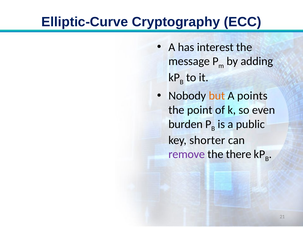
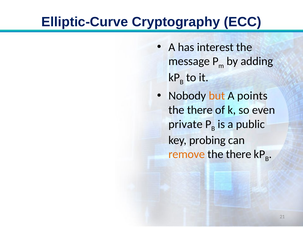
point at (200, 110): point -> there
burden: burden -> private
shorter: shorter -> probing
remove colour: purple -> orange
